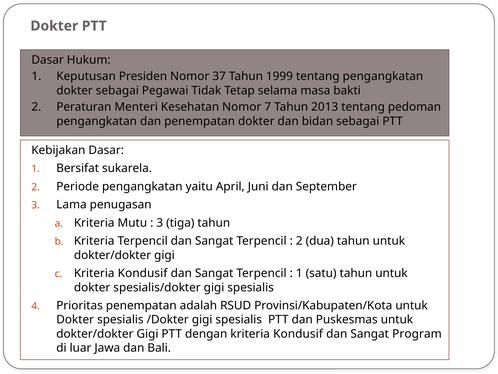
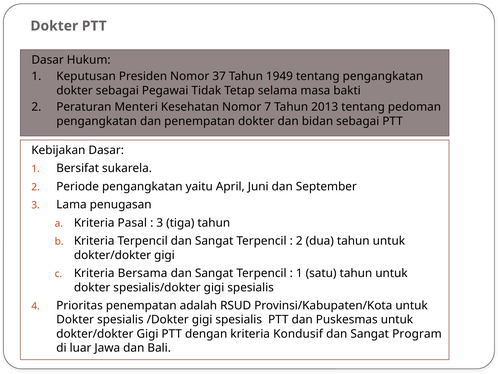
1999: 1999 -> 1949
Mutu: Mutu -> Pasal
Kondusif at (143, 273): Kondusif -> Bersama
